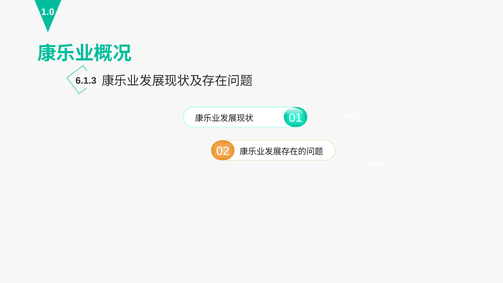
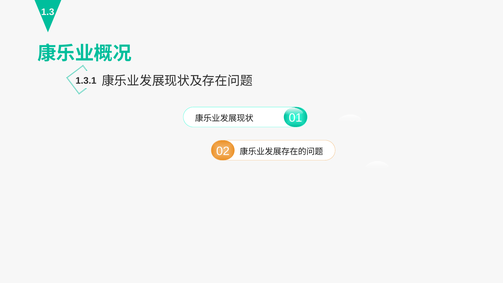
1.0: 1.0 -> 1.3
6.1.3: 6.1.3 -> 1.3.1
